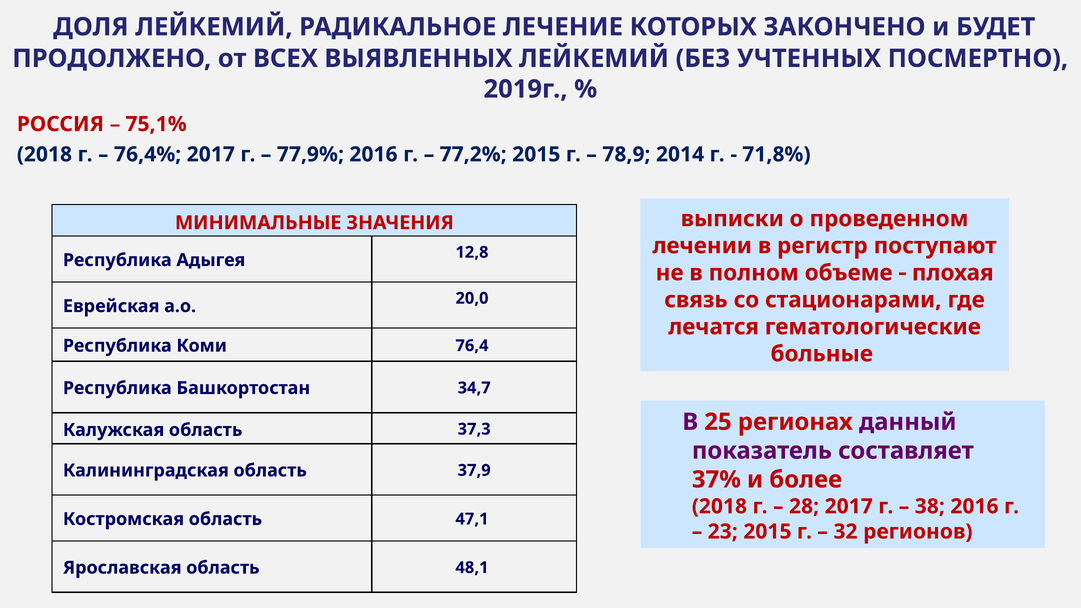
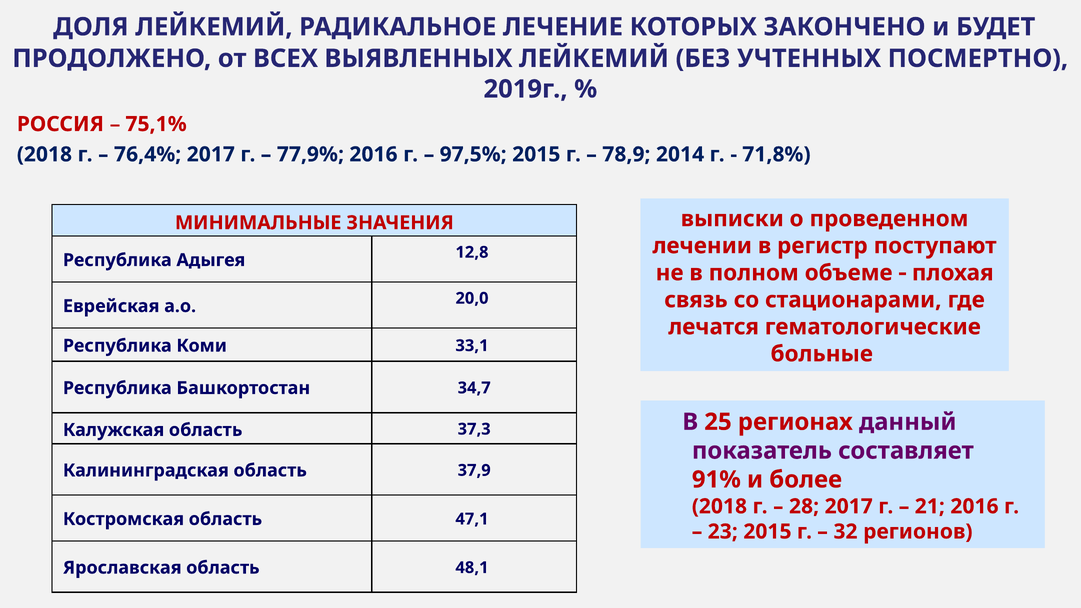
77,2%: 77,2% -> 97,5%
76,4: 76,4 -> 33,1
37%: 37% -> 91%
38: 38 -> 21
